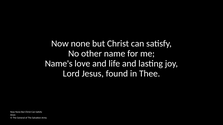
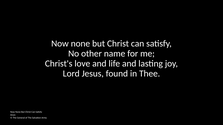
Name's: Name's -> Christ's
